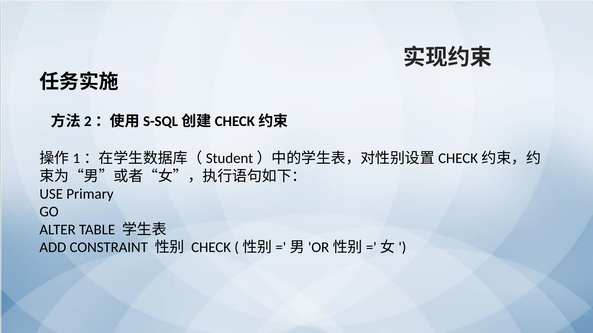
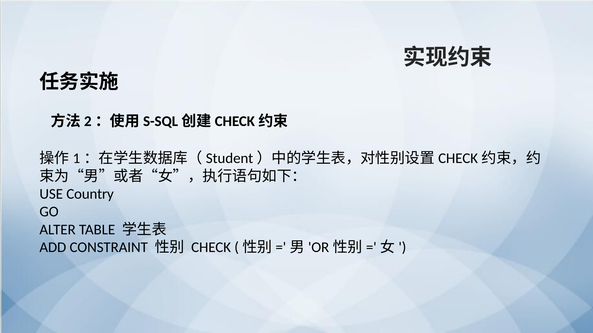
Primary: Primary -> Country
